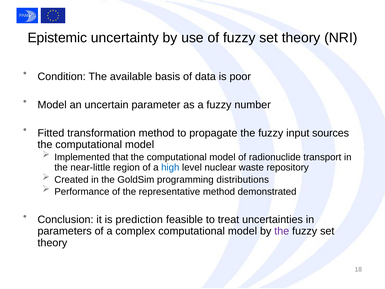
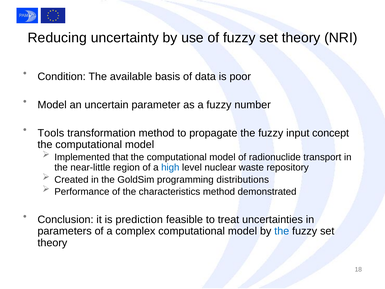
Epistemic: Epistemic -> Reducing
Fitted: Fitted -> Tools
sources: sources -> concept
representative: representative -> characteristics
the at (282, 231) colour: purple -> blue
